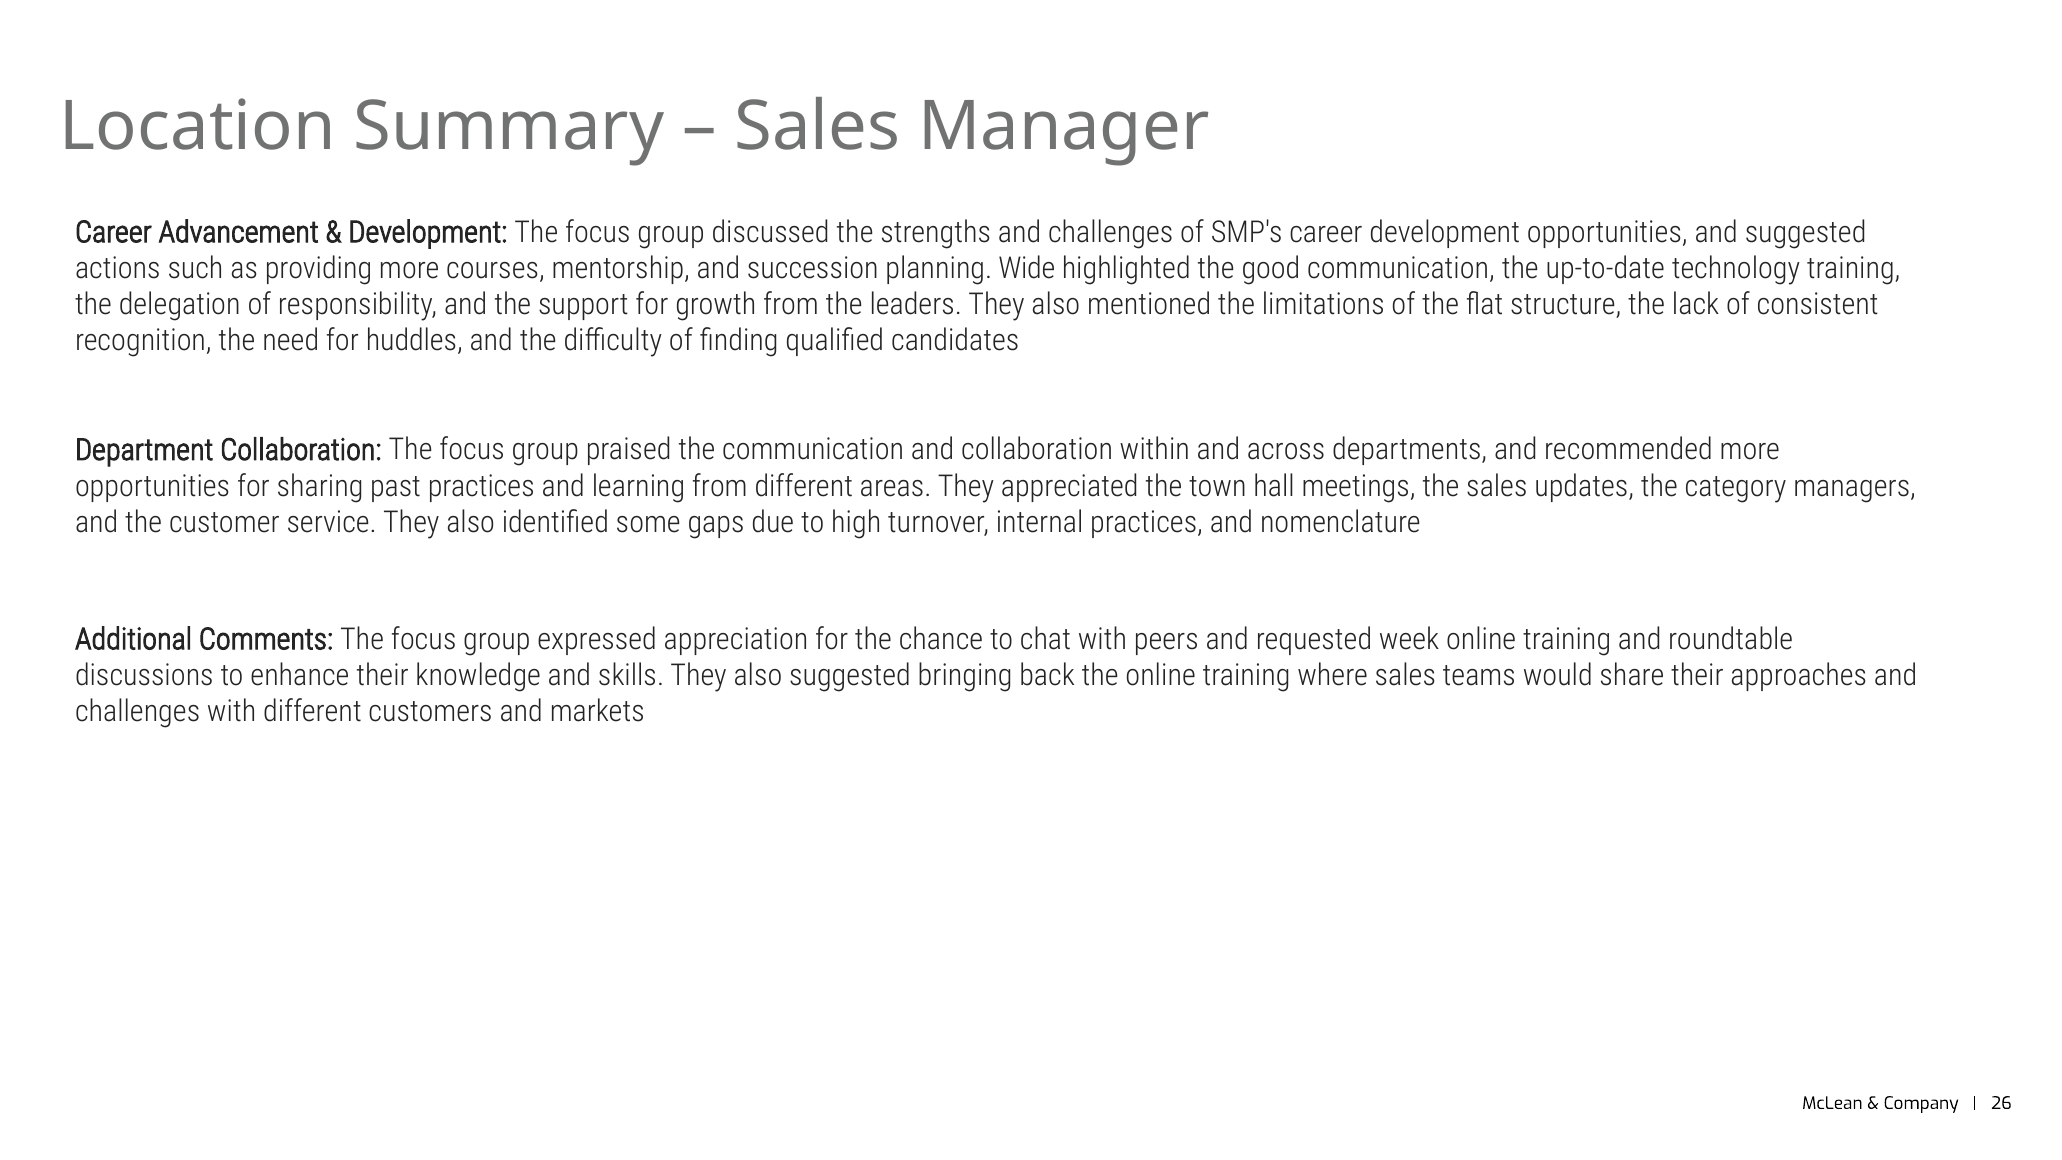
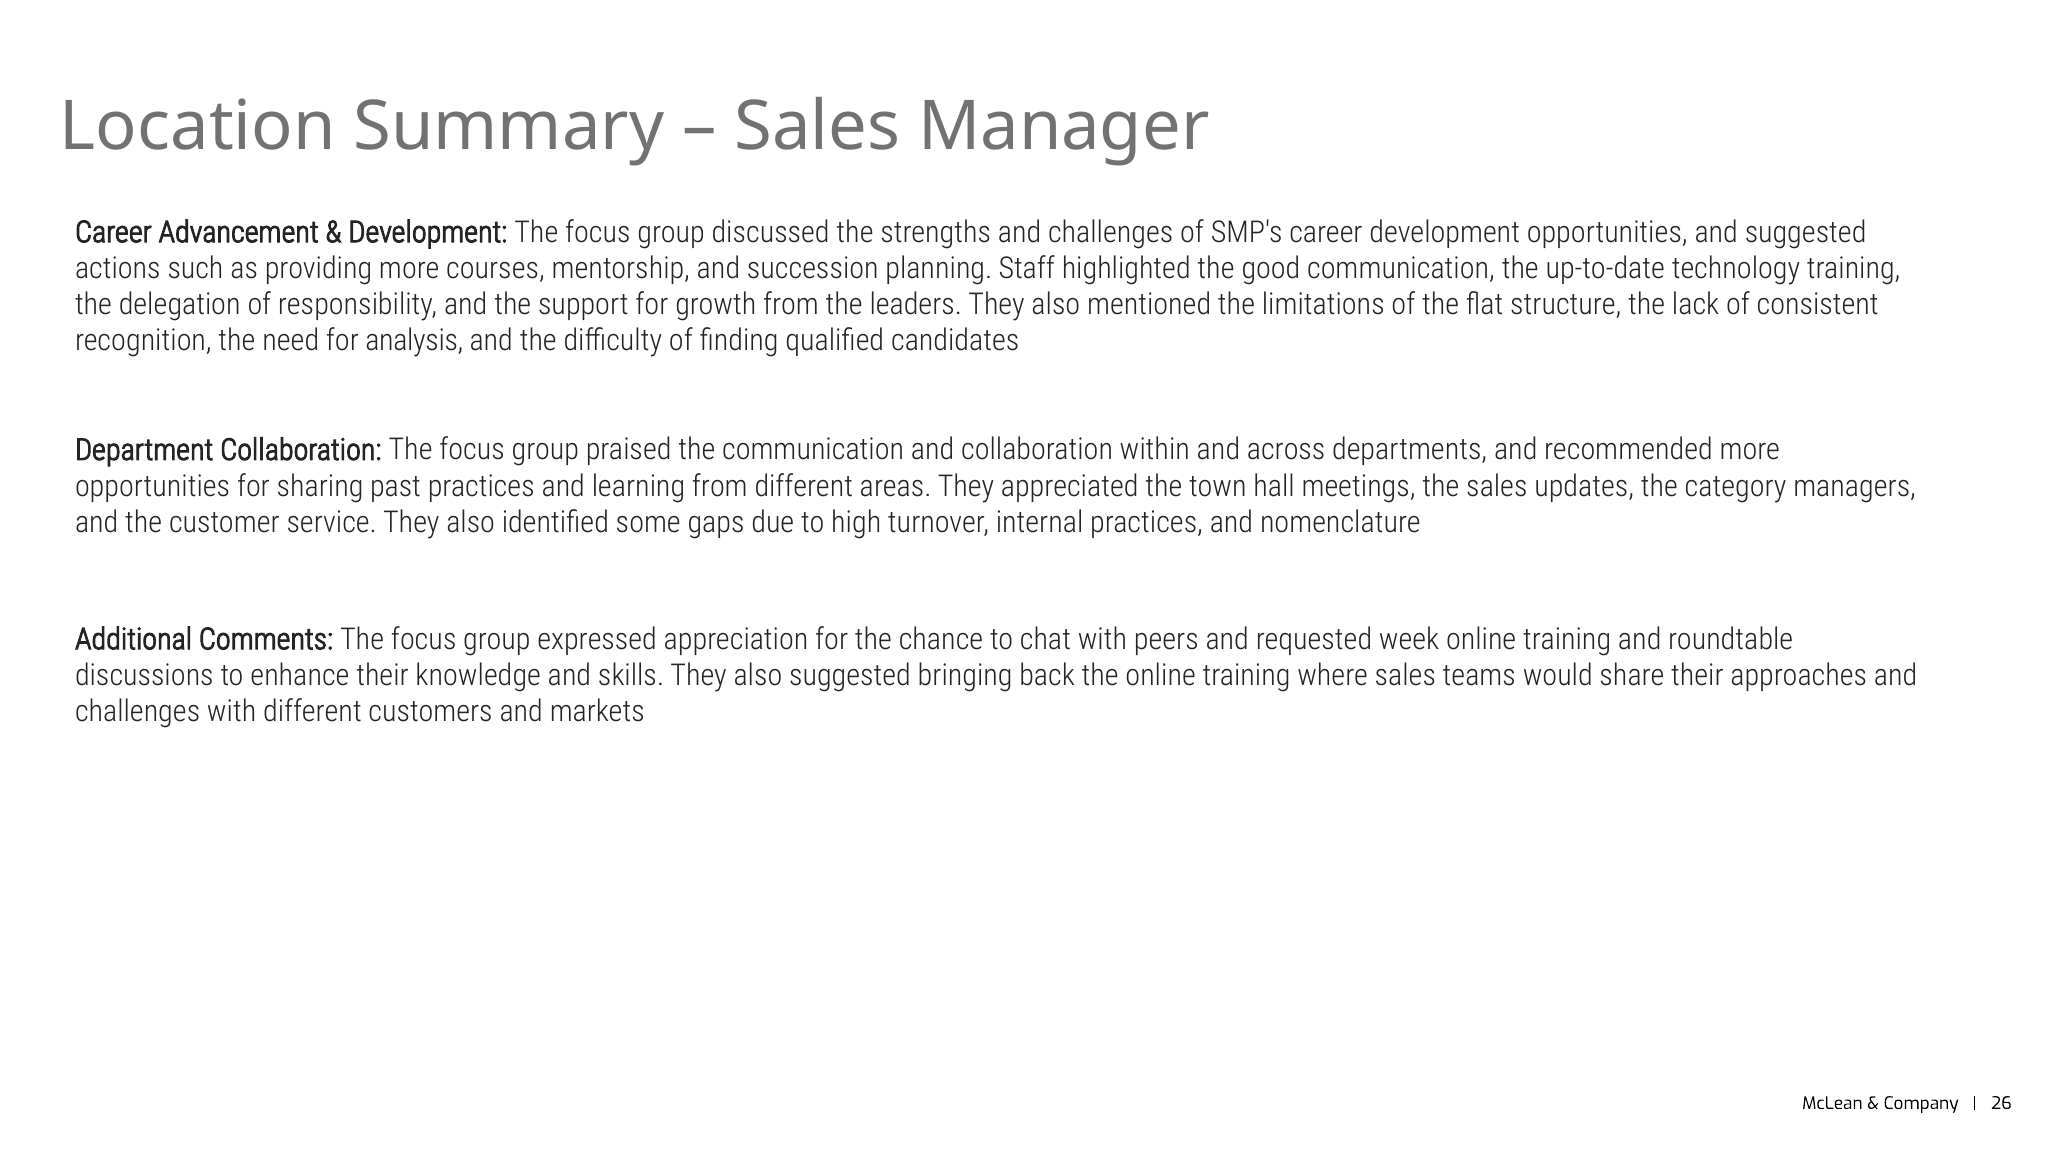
Wide: Wide -> Staff
huddles: huddles -> analysis
